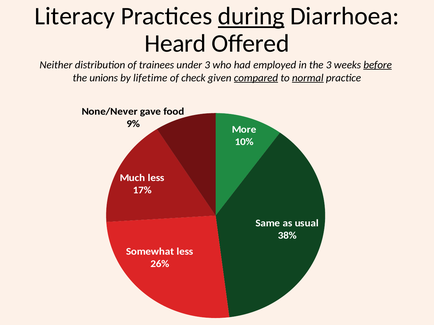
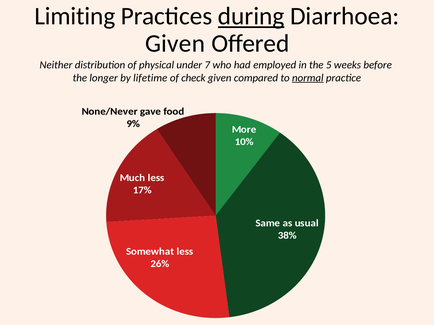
Literacy: Literacy -> Limiting
Heard at (175, 44): Heard -> Given
trainees: trainees -> physical
under 3: 3 -> 7
the 3: 3 -> 5
before underline: present -> none
unions: unions -> longer
compared underline: present -> none
